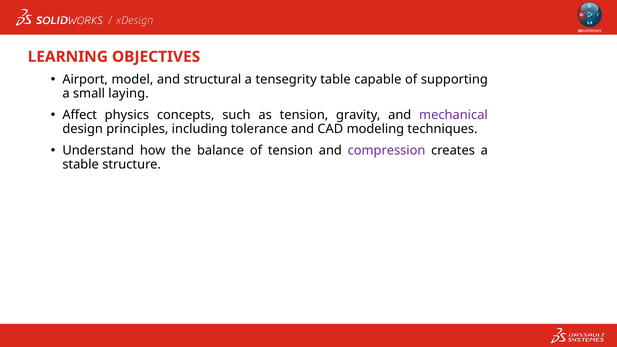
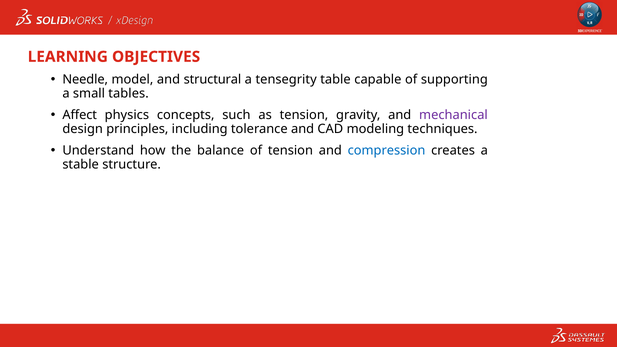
Airport: Airport -> Needle
laying: laying -> tables
compression colour: purple -> blue
